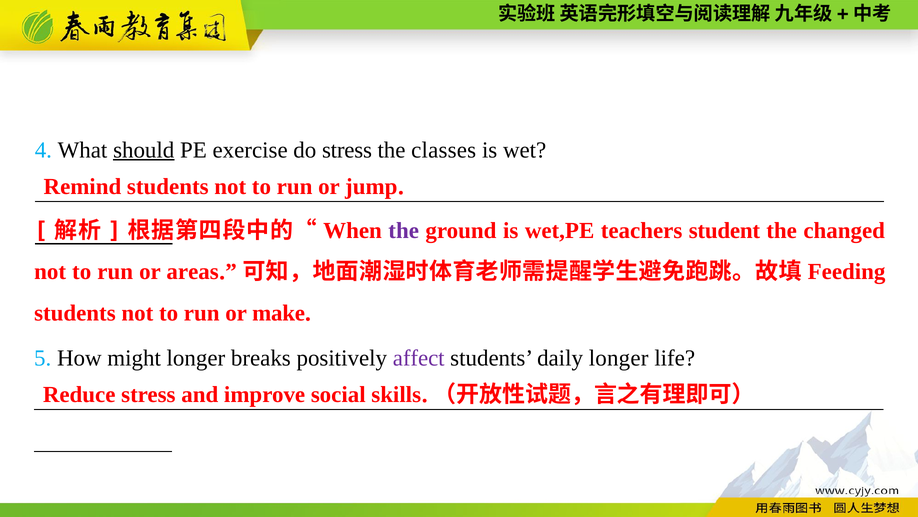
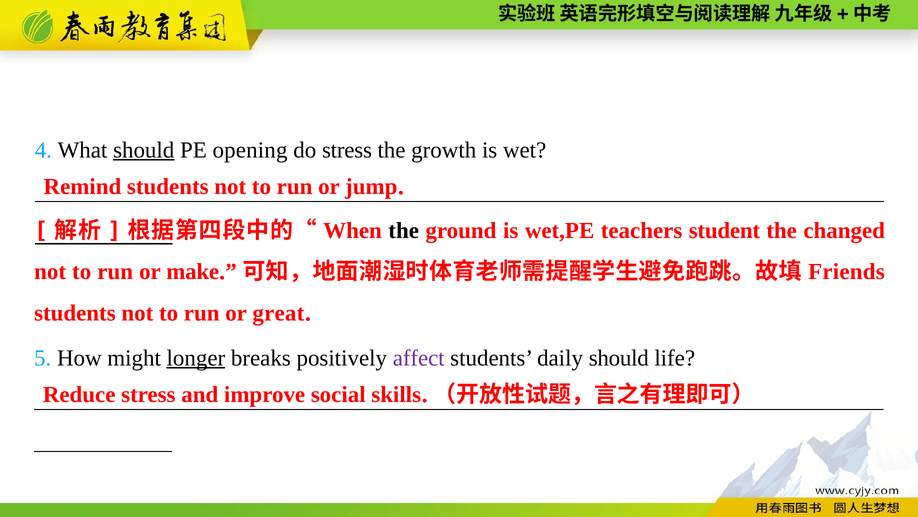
exercise: exercise -> opening
classes: classes -> growth
the at (404, 230) colour: purple -> black
areas: areas -> make
Feeding: Feeding -> Friends
make: make -> great
longer at (196, 358) underline: none -> present
daily longer: longer -> should
